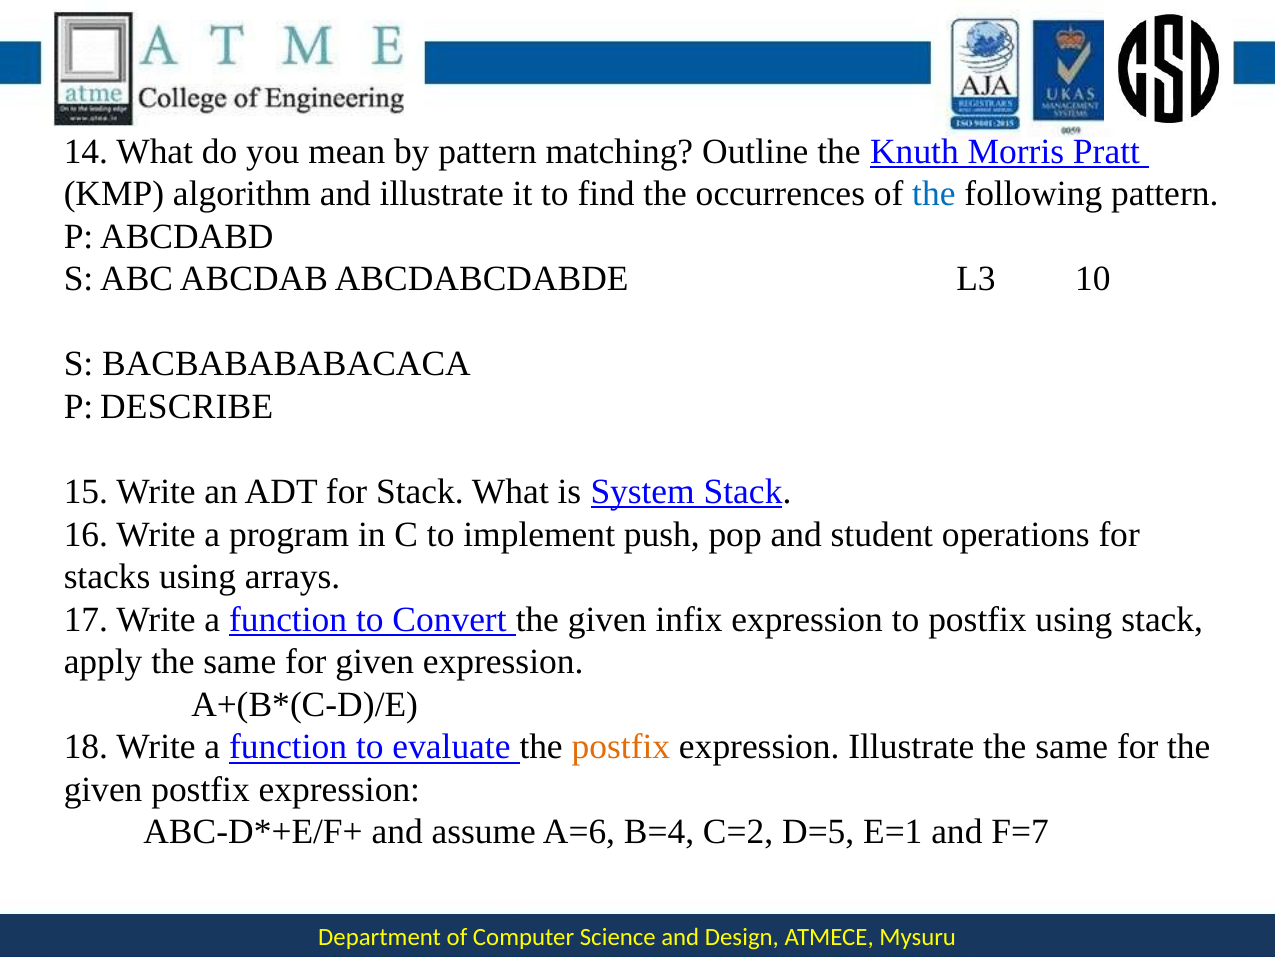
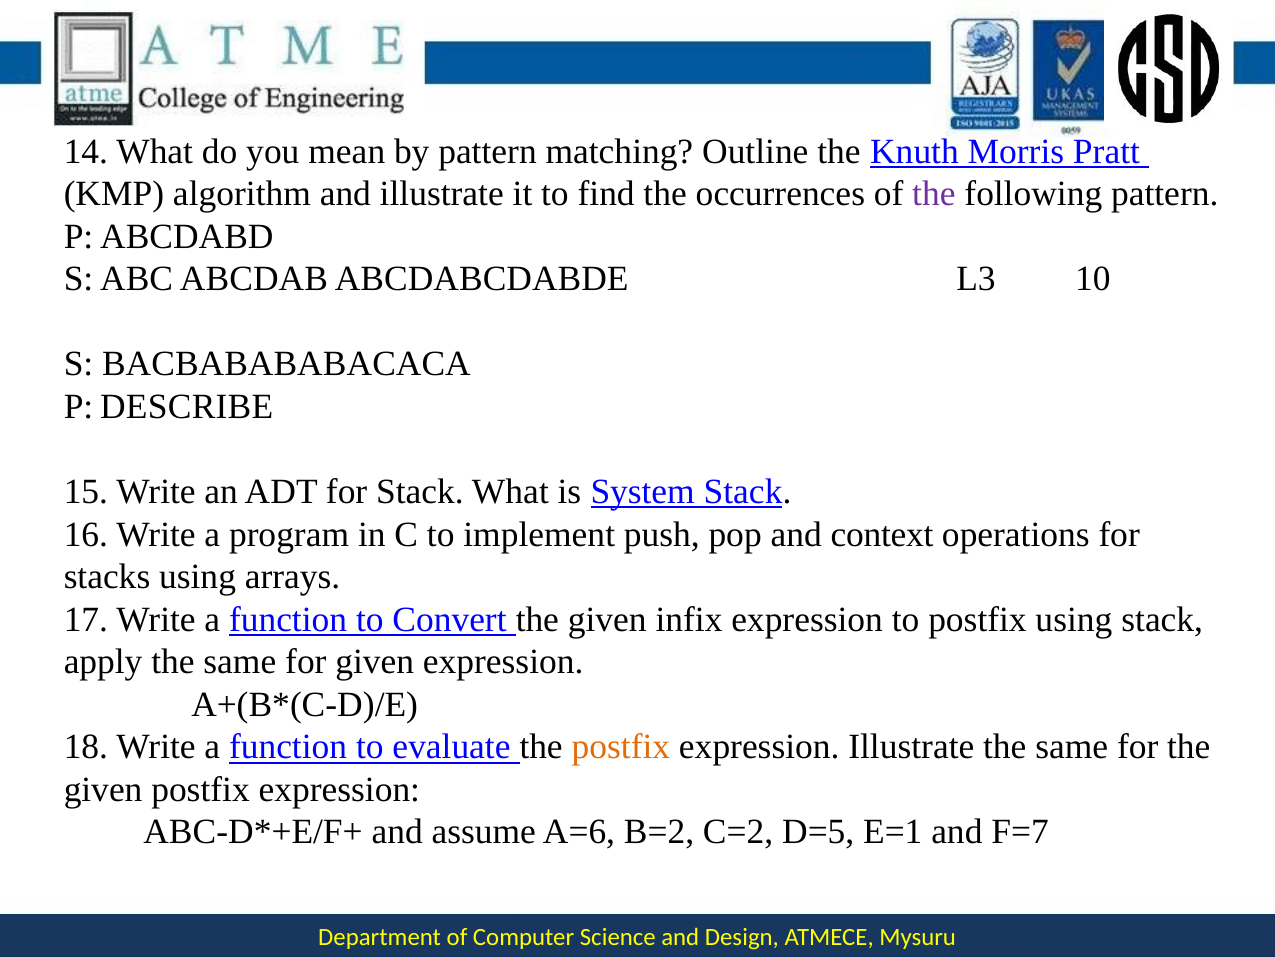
the at (934, 194) colour: blue -> purple
student: student -> context
B=4: B=4 -> B=2
